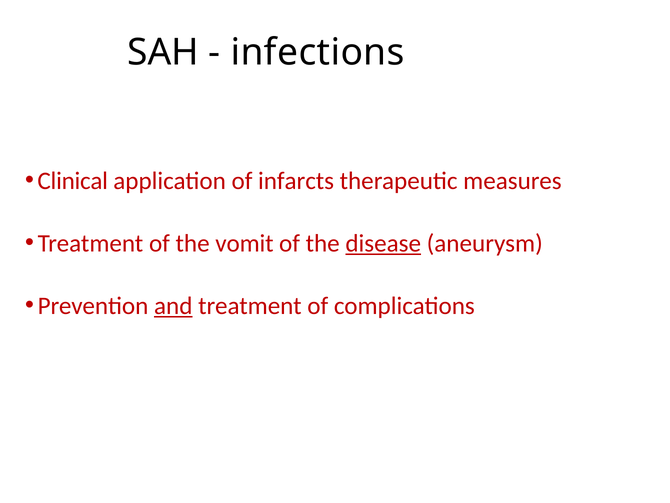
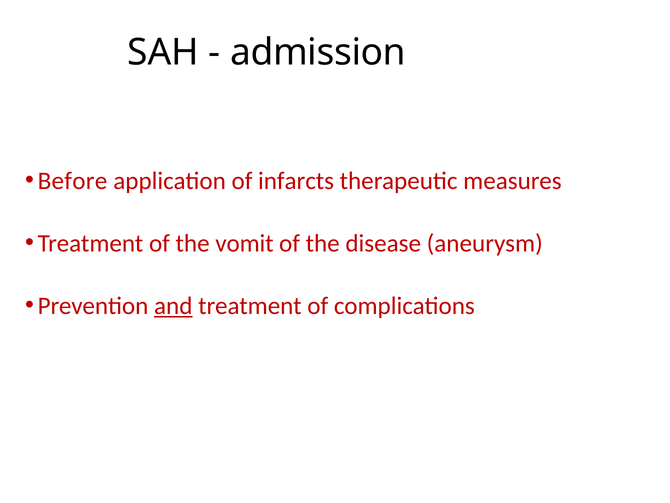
infections: infections -> admission
Clinical: Clinical -> Before
disease underline: present -> none
